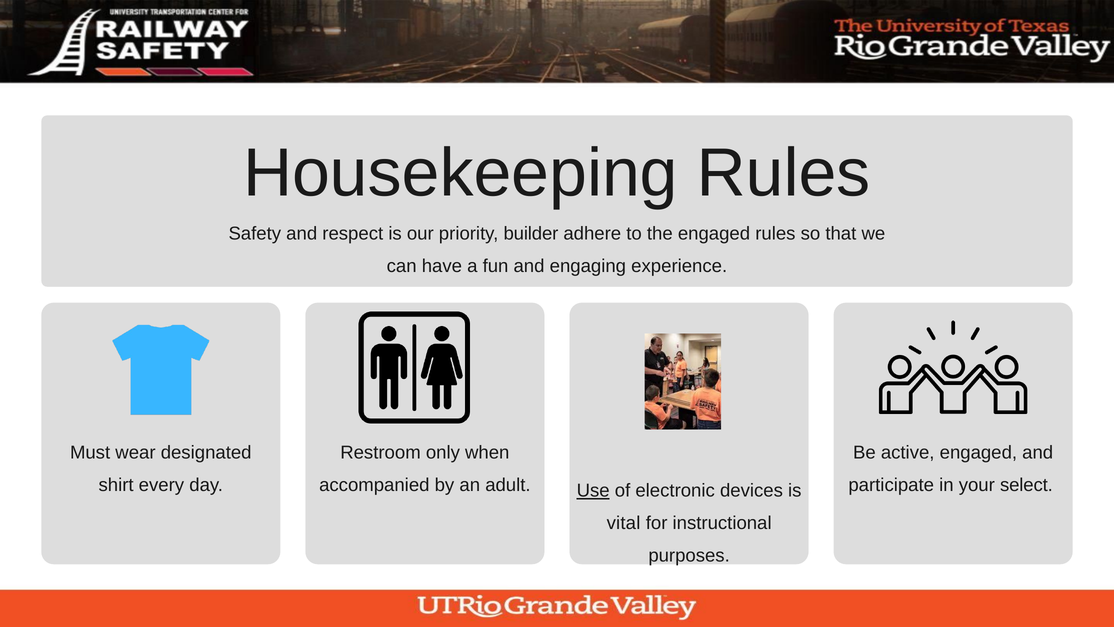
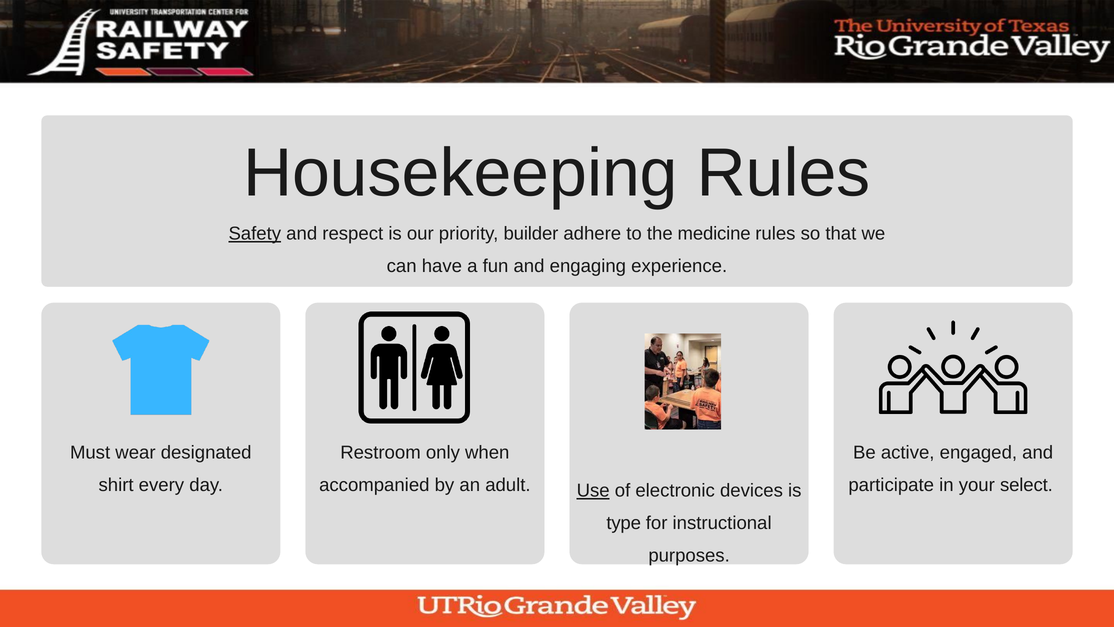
Safety underline: none -> present
the engaged: engaged -> medicine
vital: vital -> type
